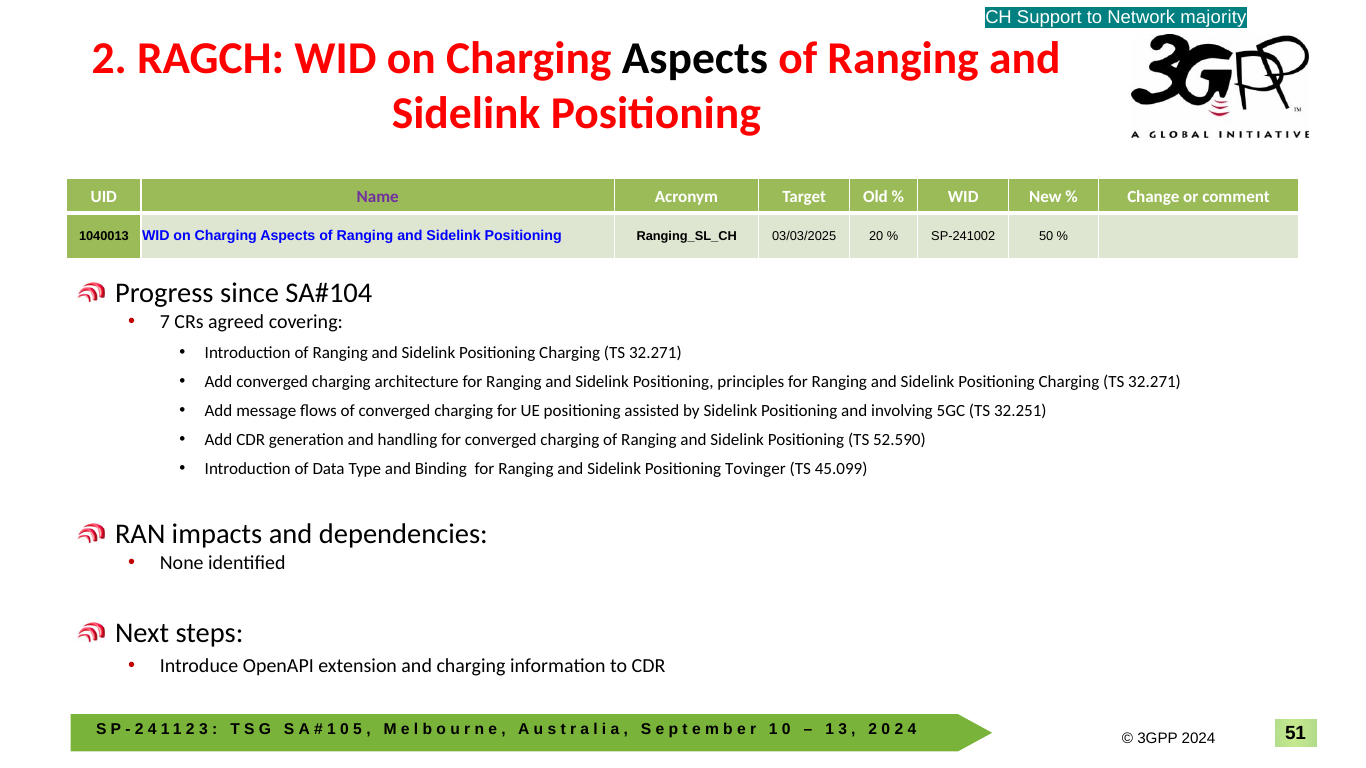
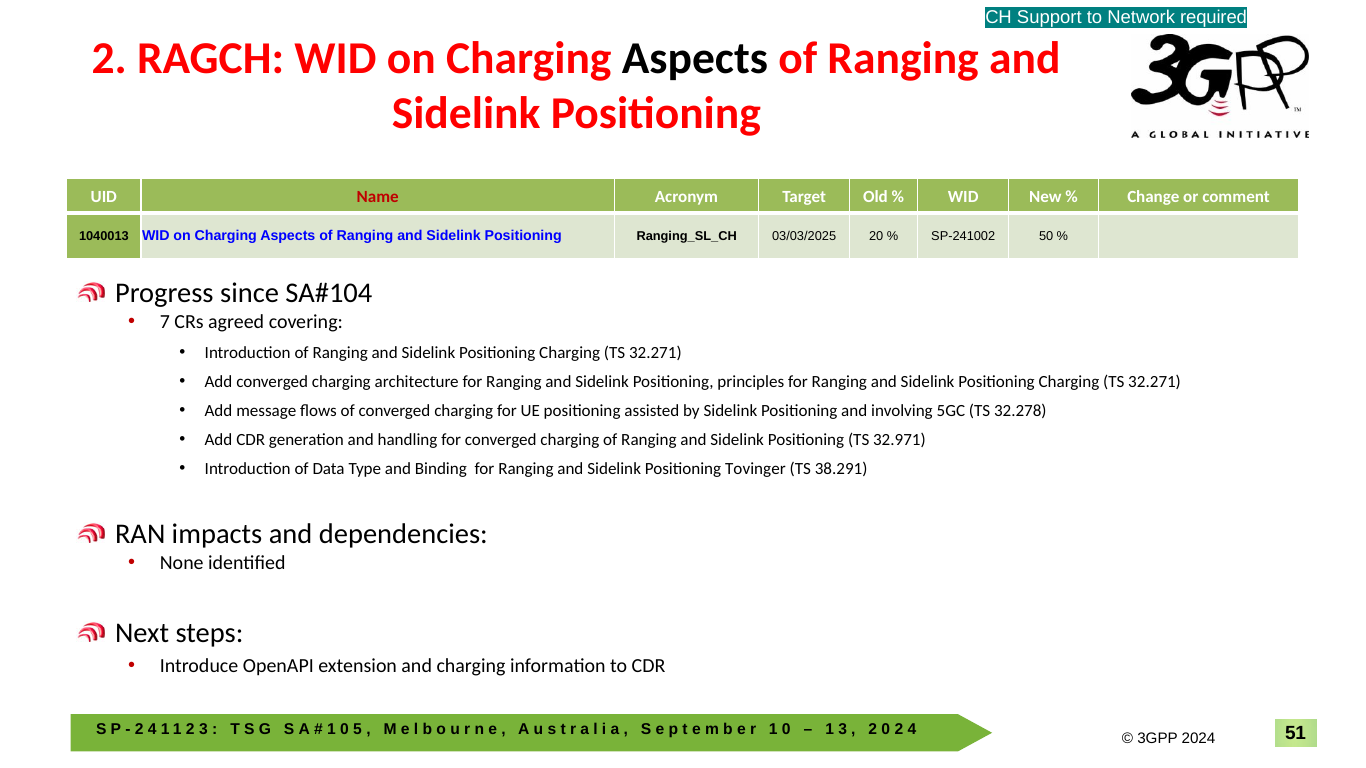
majority: majority -> required
Name colour: purple -> red
32.251: 32.251 -> 32.278
52.590: 52.590 -> 32.971
45.099: 45.099 -> 38.291
